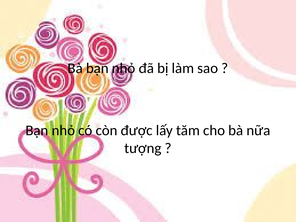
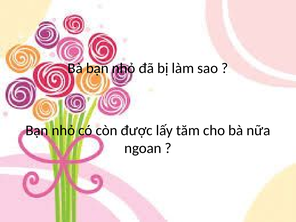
tượng: tượng -> ngoan
